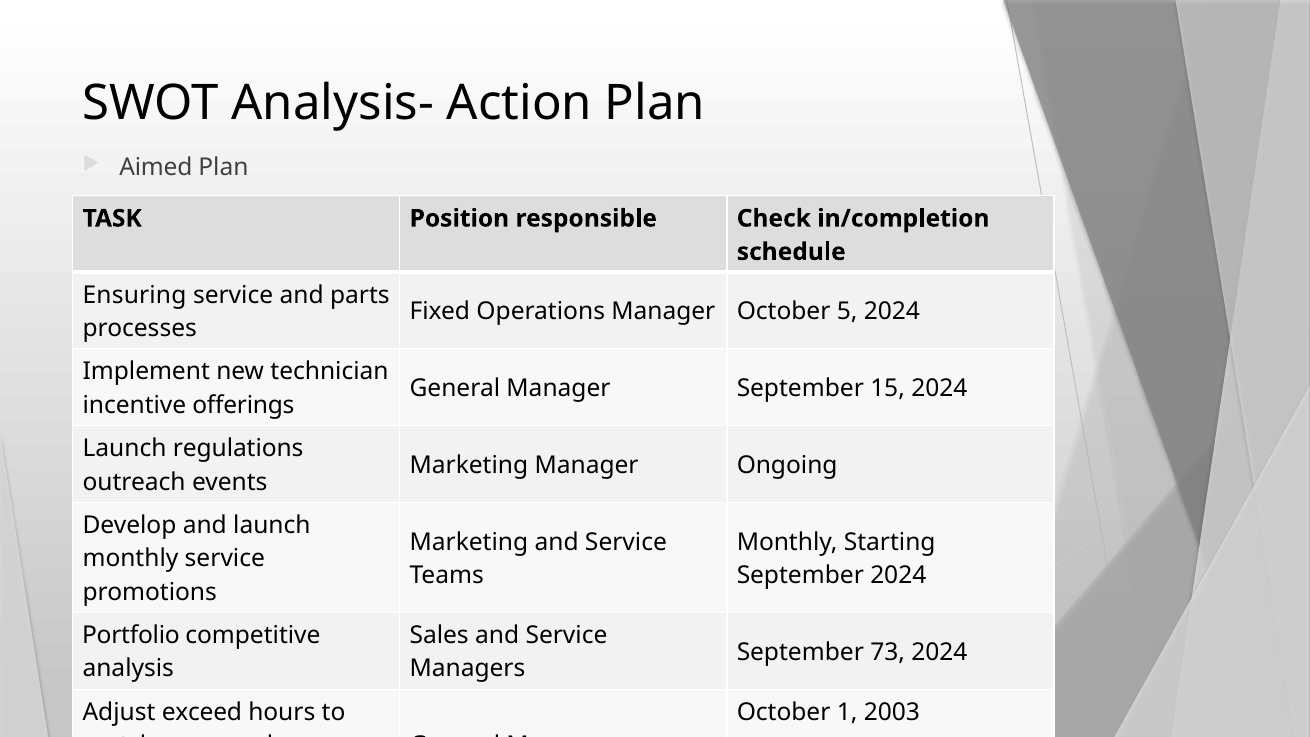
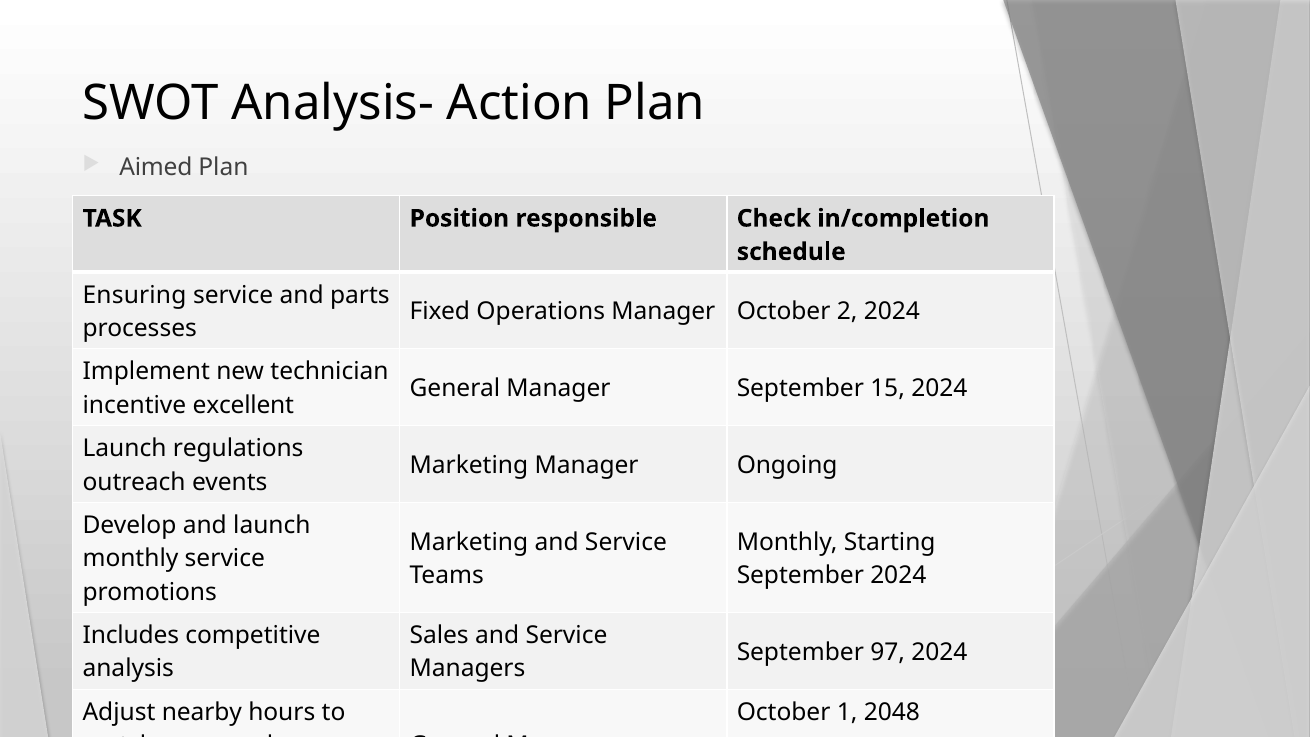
5: 5 -> 2
offerings: offerings -> excellent
Portfolio: Portfolio -> Includes
73: 73 -> 97
Adjust exceed: exceed -> nearby
2003: 2003 -> 2048
